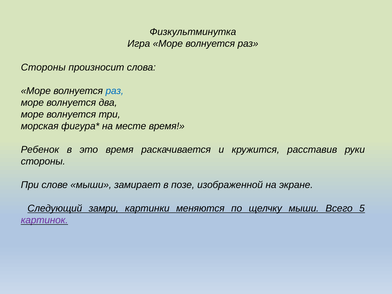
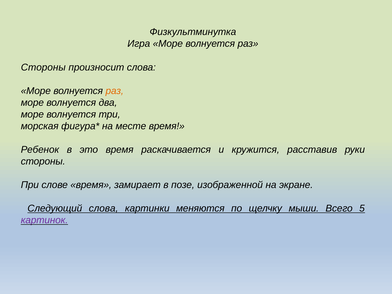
раз at (115, 91) colour: blue -> orange
слове мыши: мыши -> время
Следующий замри: замри -> слова
